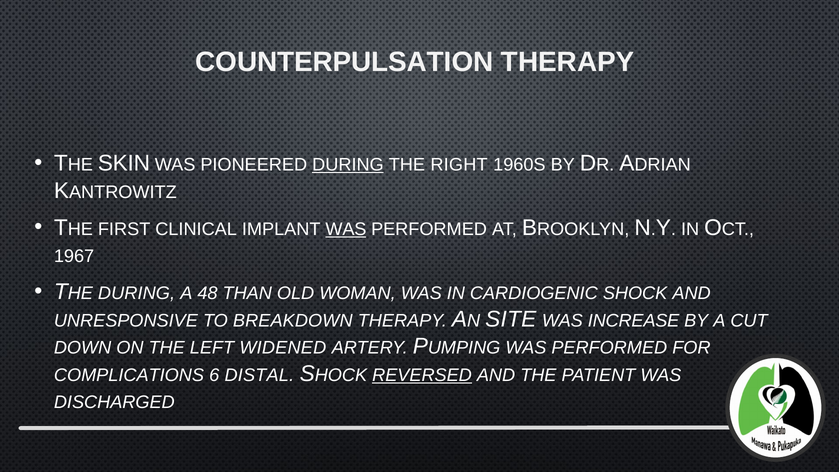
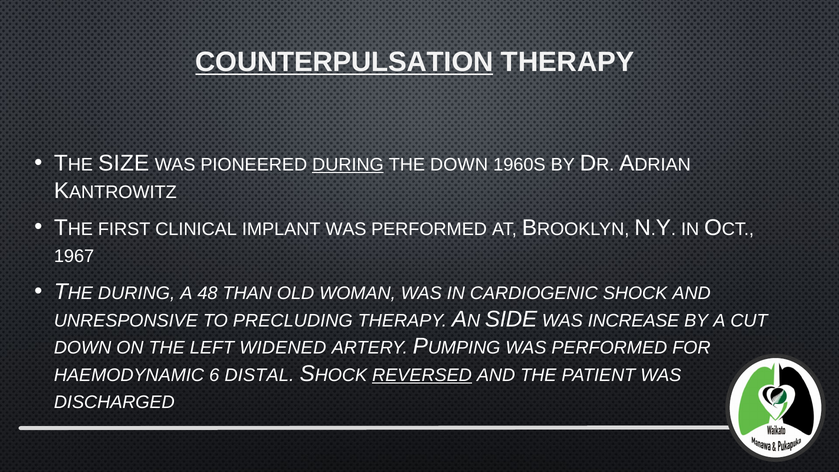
COUNTERPULSATION underline: none -> present
SKIN: SKIN -> SIZE
THE RIGHT: RIGHT -> DOWN
WAS at (346, 229) underline: present -> none
BREAKDOWN: BREAKDOWN -> PRECLUDING
SITE: SITE -> SIDE
COMPLICATIONS: COMPLICATIONS -> HAEMODYNAMIC
